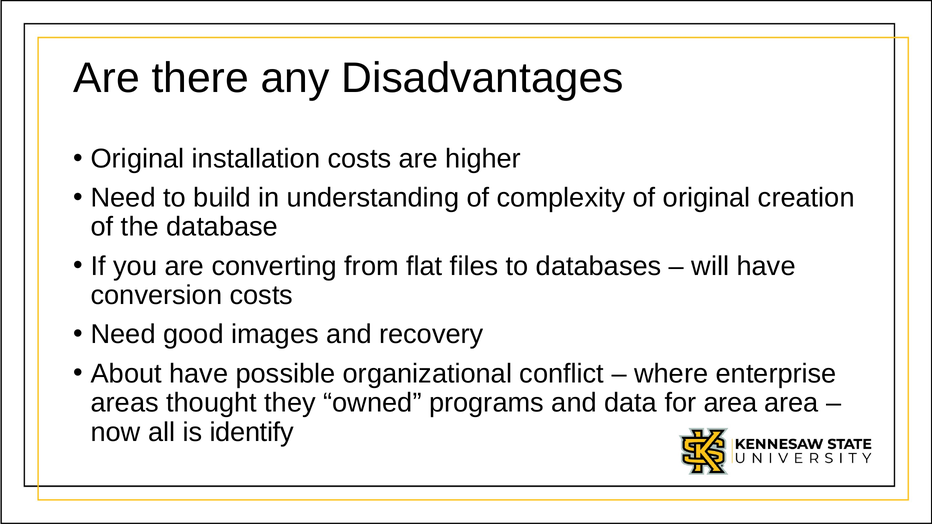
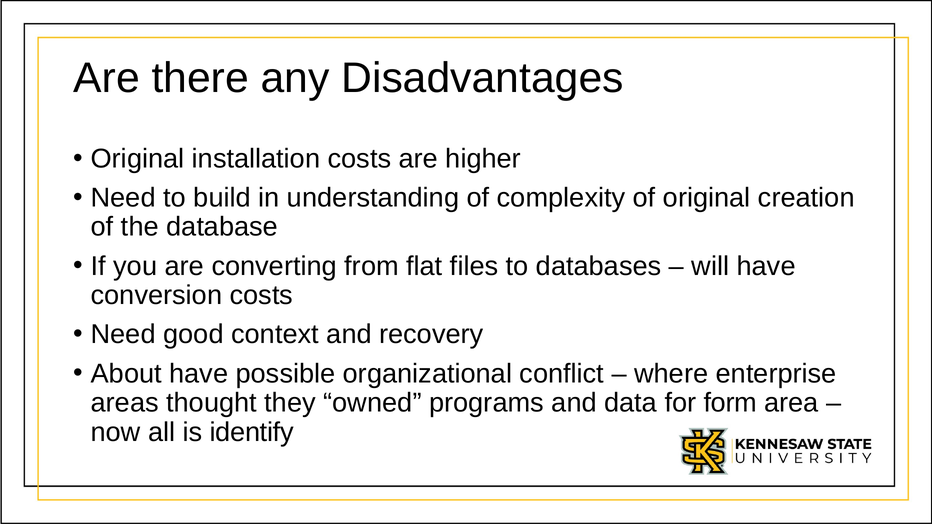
images: images -> context
for area: area -> form
